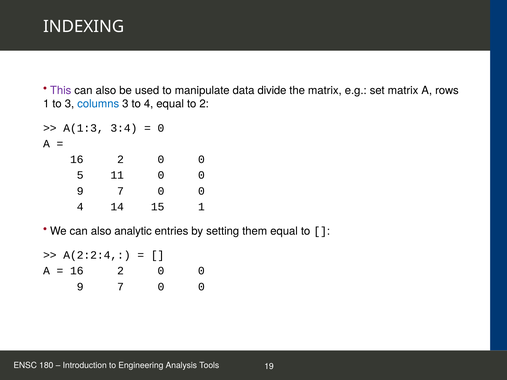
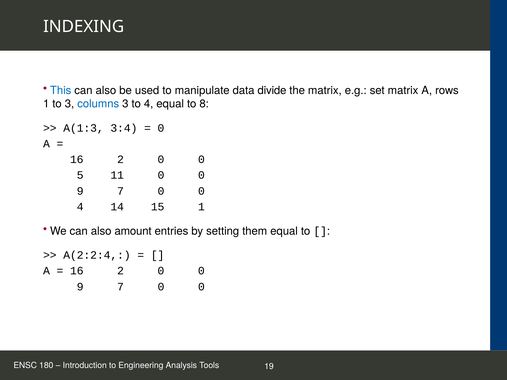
This colour: purple -> blue
to 2: 2 -> 8
analytic: analytic -> amount
